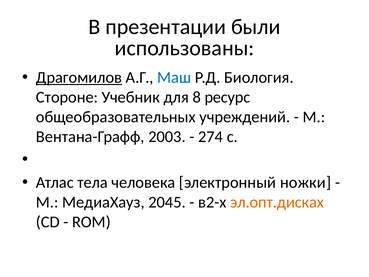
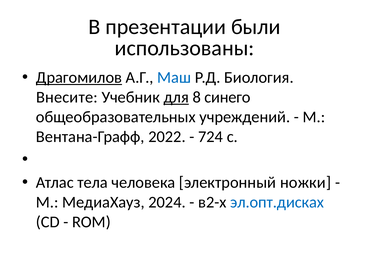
Стороне: Стороне -> Внесите
для underline: none -> present
ресурс: ресурс -> синего
2003: 2003 -> 2022
274: 274 -> 724
2045: 2045 -> 2024
эл.опт.дисках colour: orange -> blue
